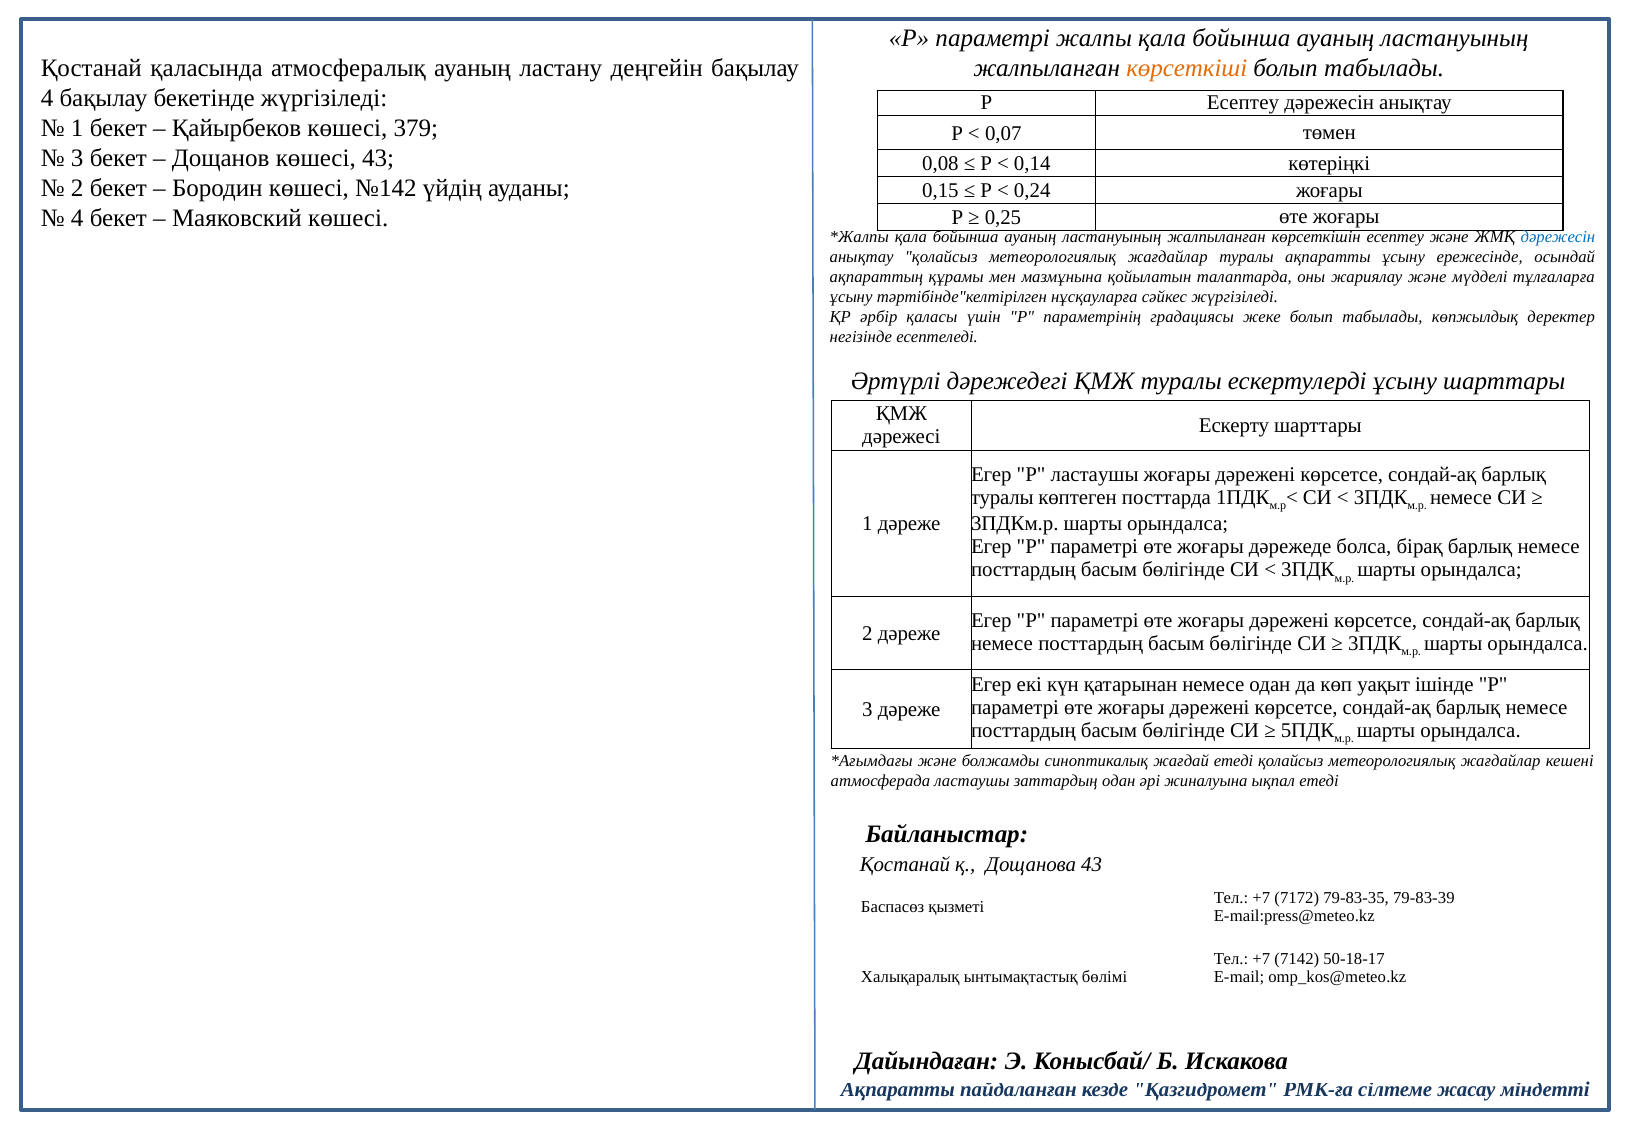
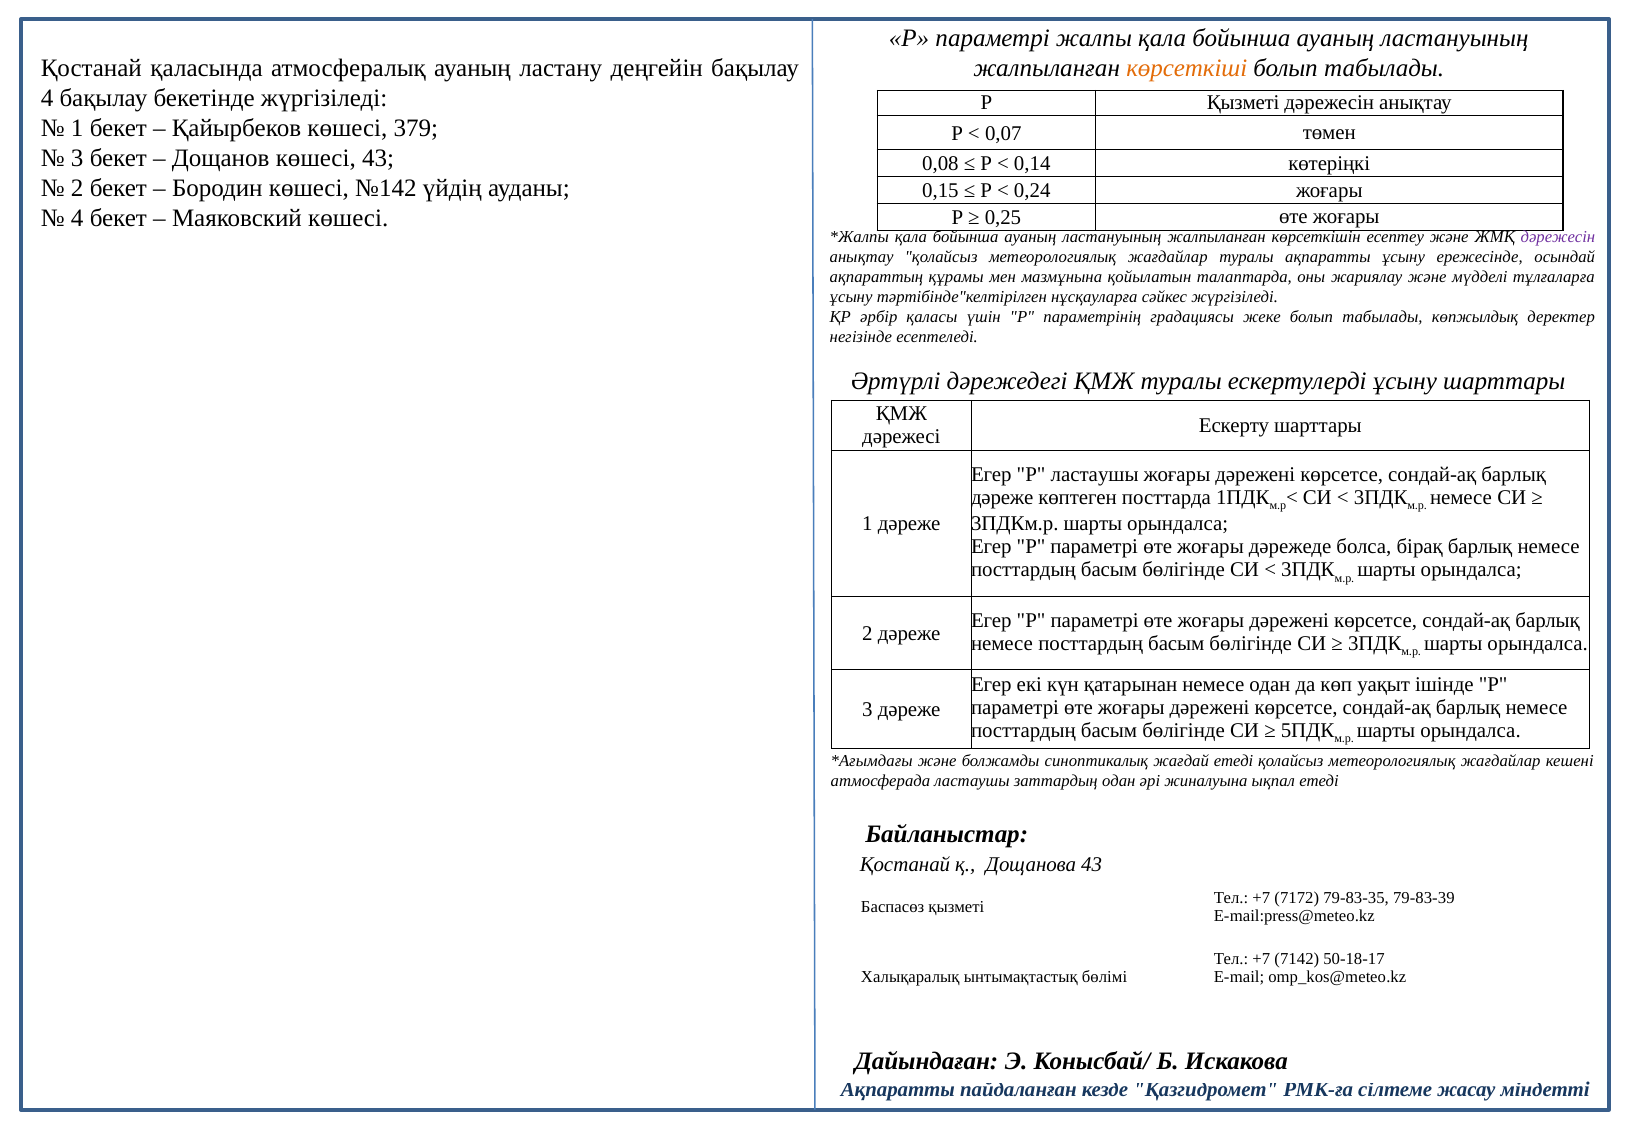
Р Есептеу: Есептеу -> Қызметі
дәрежесін at (1558, 237) colour: blue -> purple
туралы at (1002, 497): туралы -> дәреже
